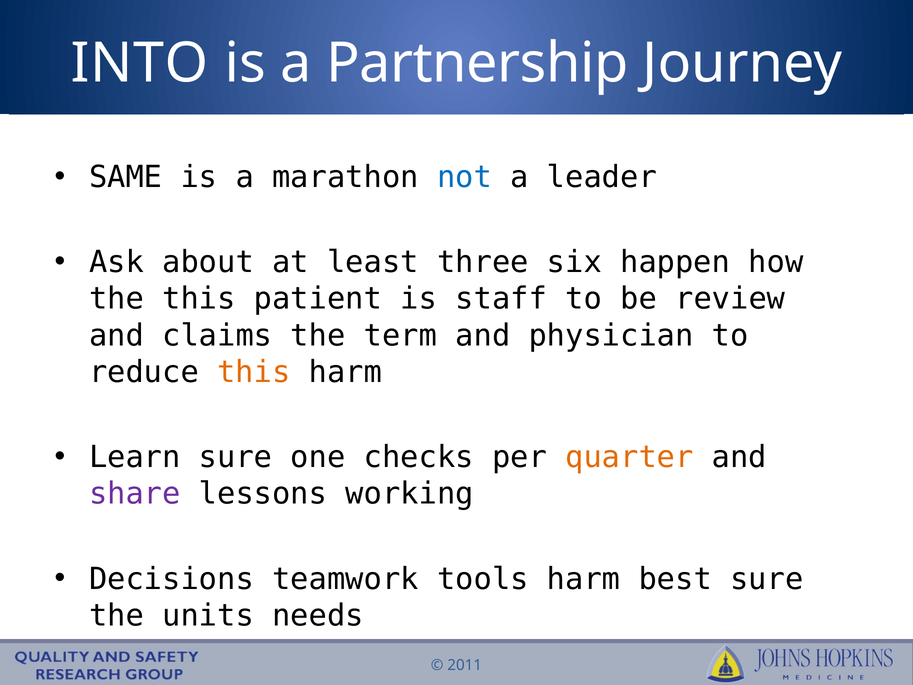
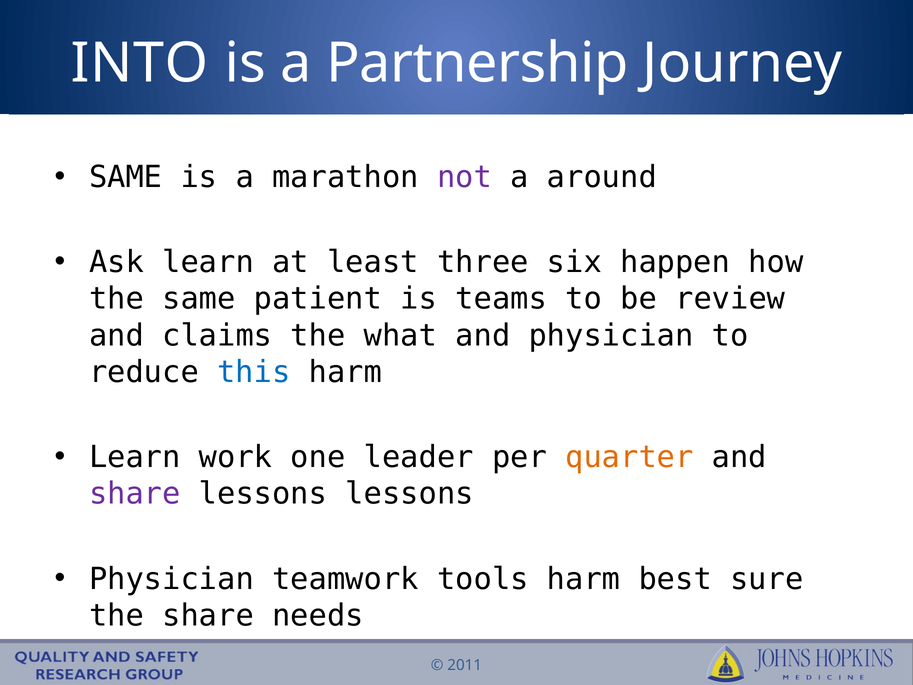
not colour: blue -> purple
leader: leader -> around
Ask about: about -> learn
the this: this -> same
staff: staff -> teams
term: term -> what
this at (254, 372) colour: orange -> blue
Learn sure: sure -> work
checks: checks -> leader
lessons working: working -> lessons
Decisions at (171, 579): Decisions -> Physician
the units: units -> share
